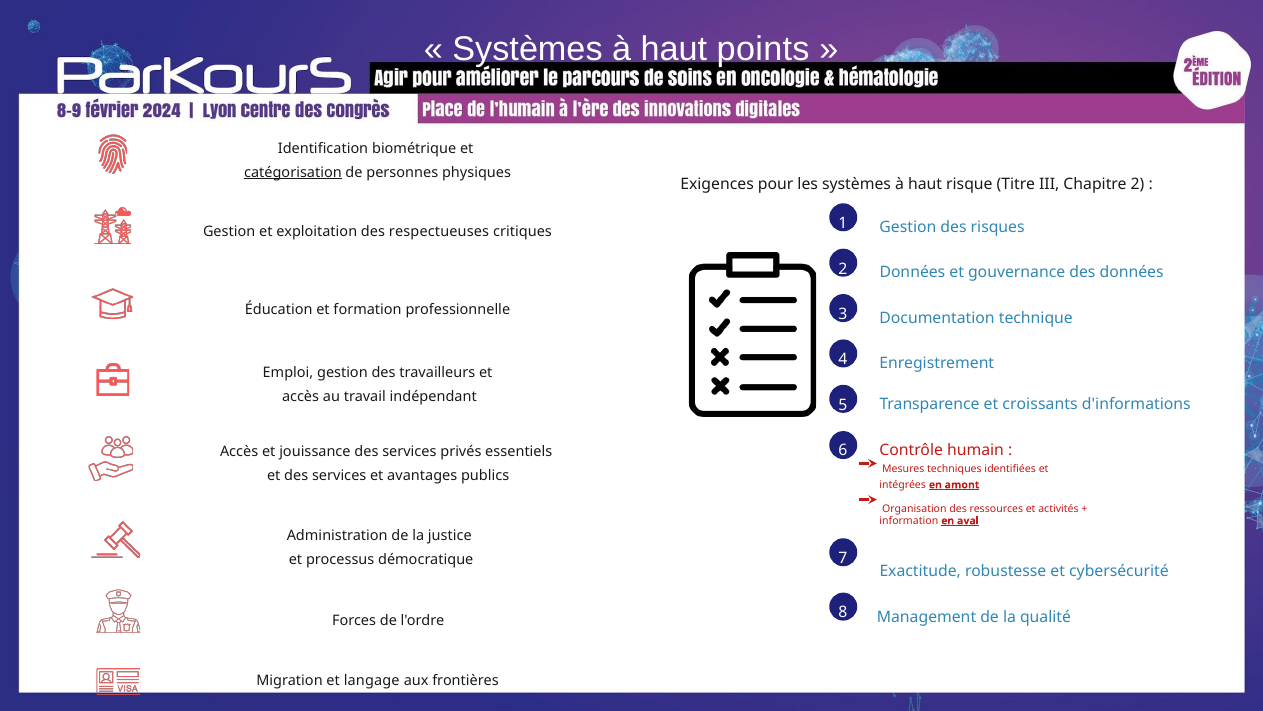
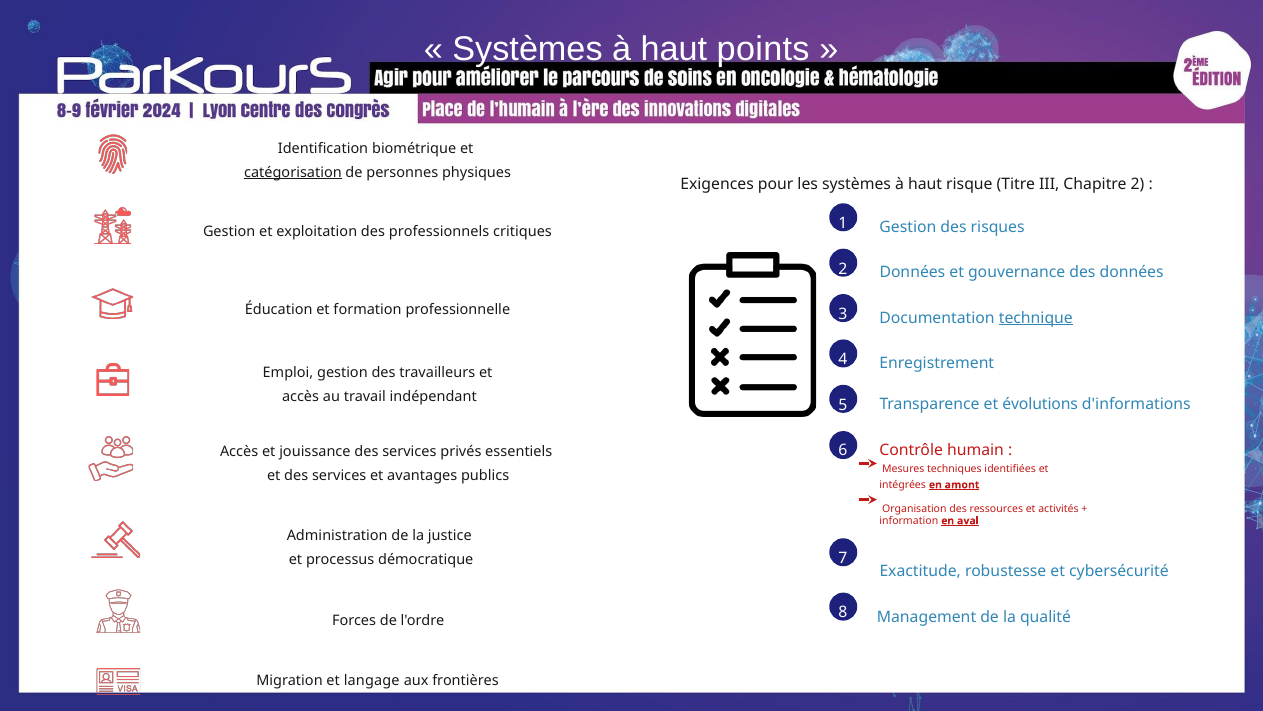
respectueuses: respectueuses -> professionnels
technique underline: none -> present
croissants: croissants -> évolutions
